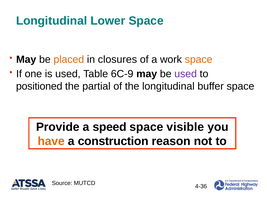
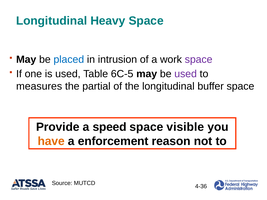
Lower: Lower -> Heavy
placed colour: orange -> blue
closures: closures -> intrusion
space at (199, 59) colour: orange -> purple
6C-9: 6C-9 -> 6C-5
positioned: positioned -> measures
construction: construction -> enforcement
